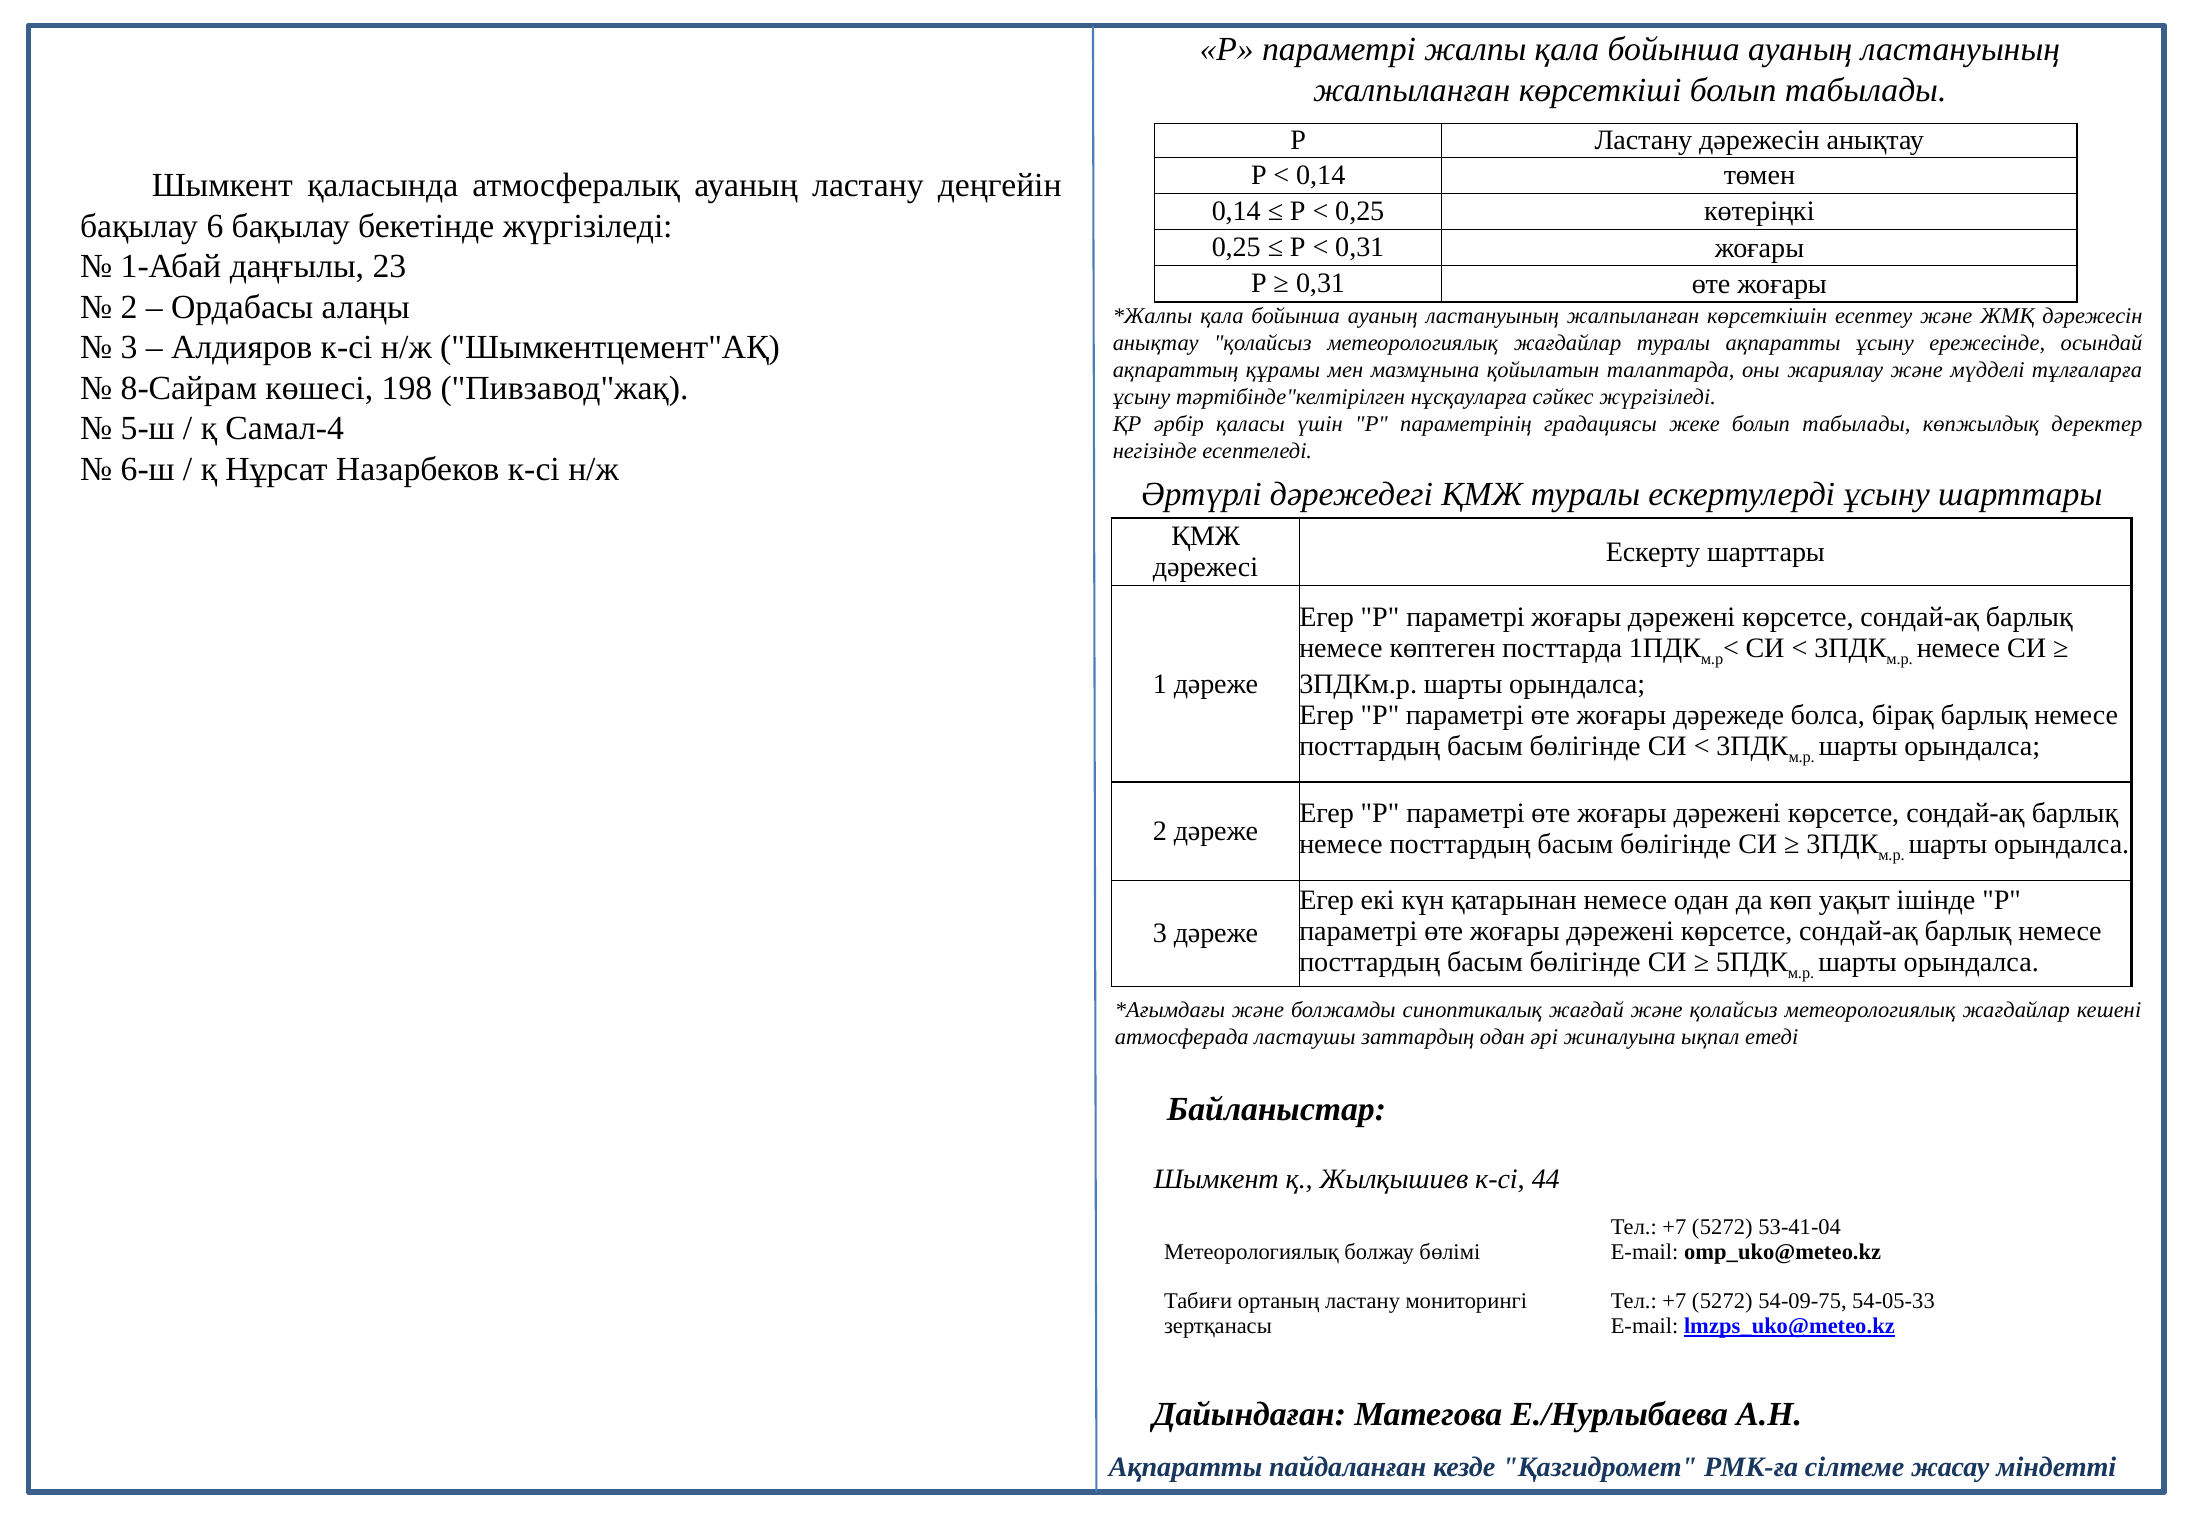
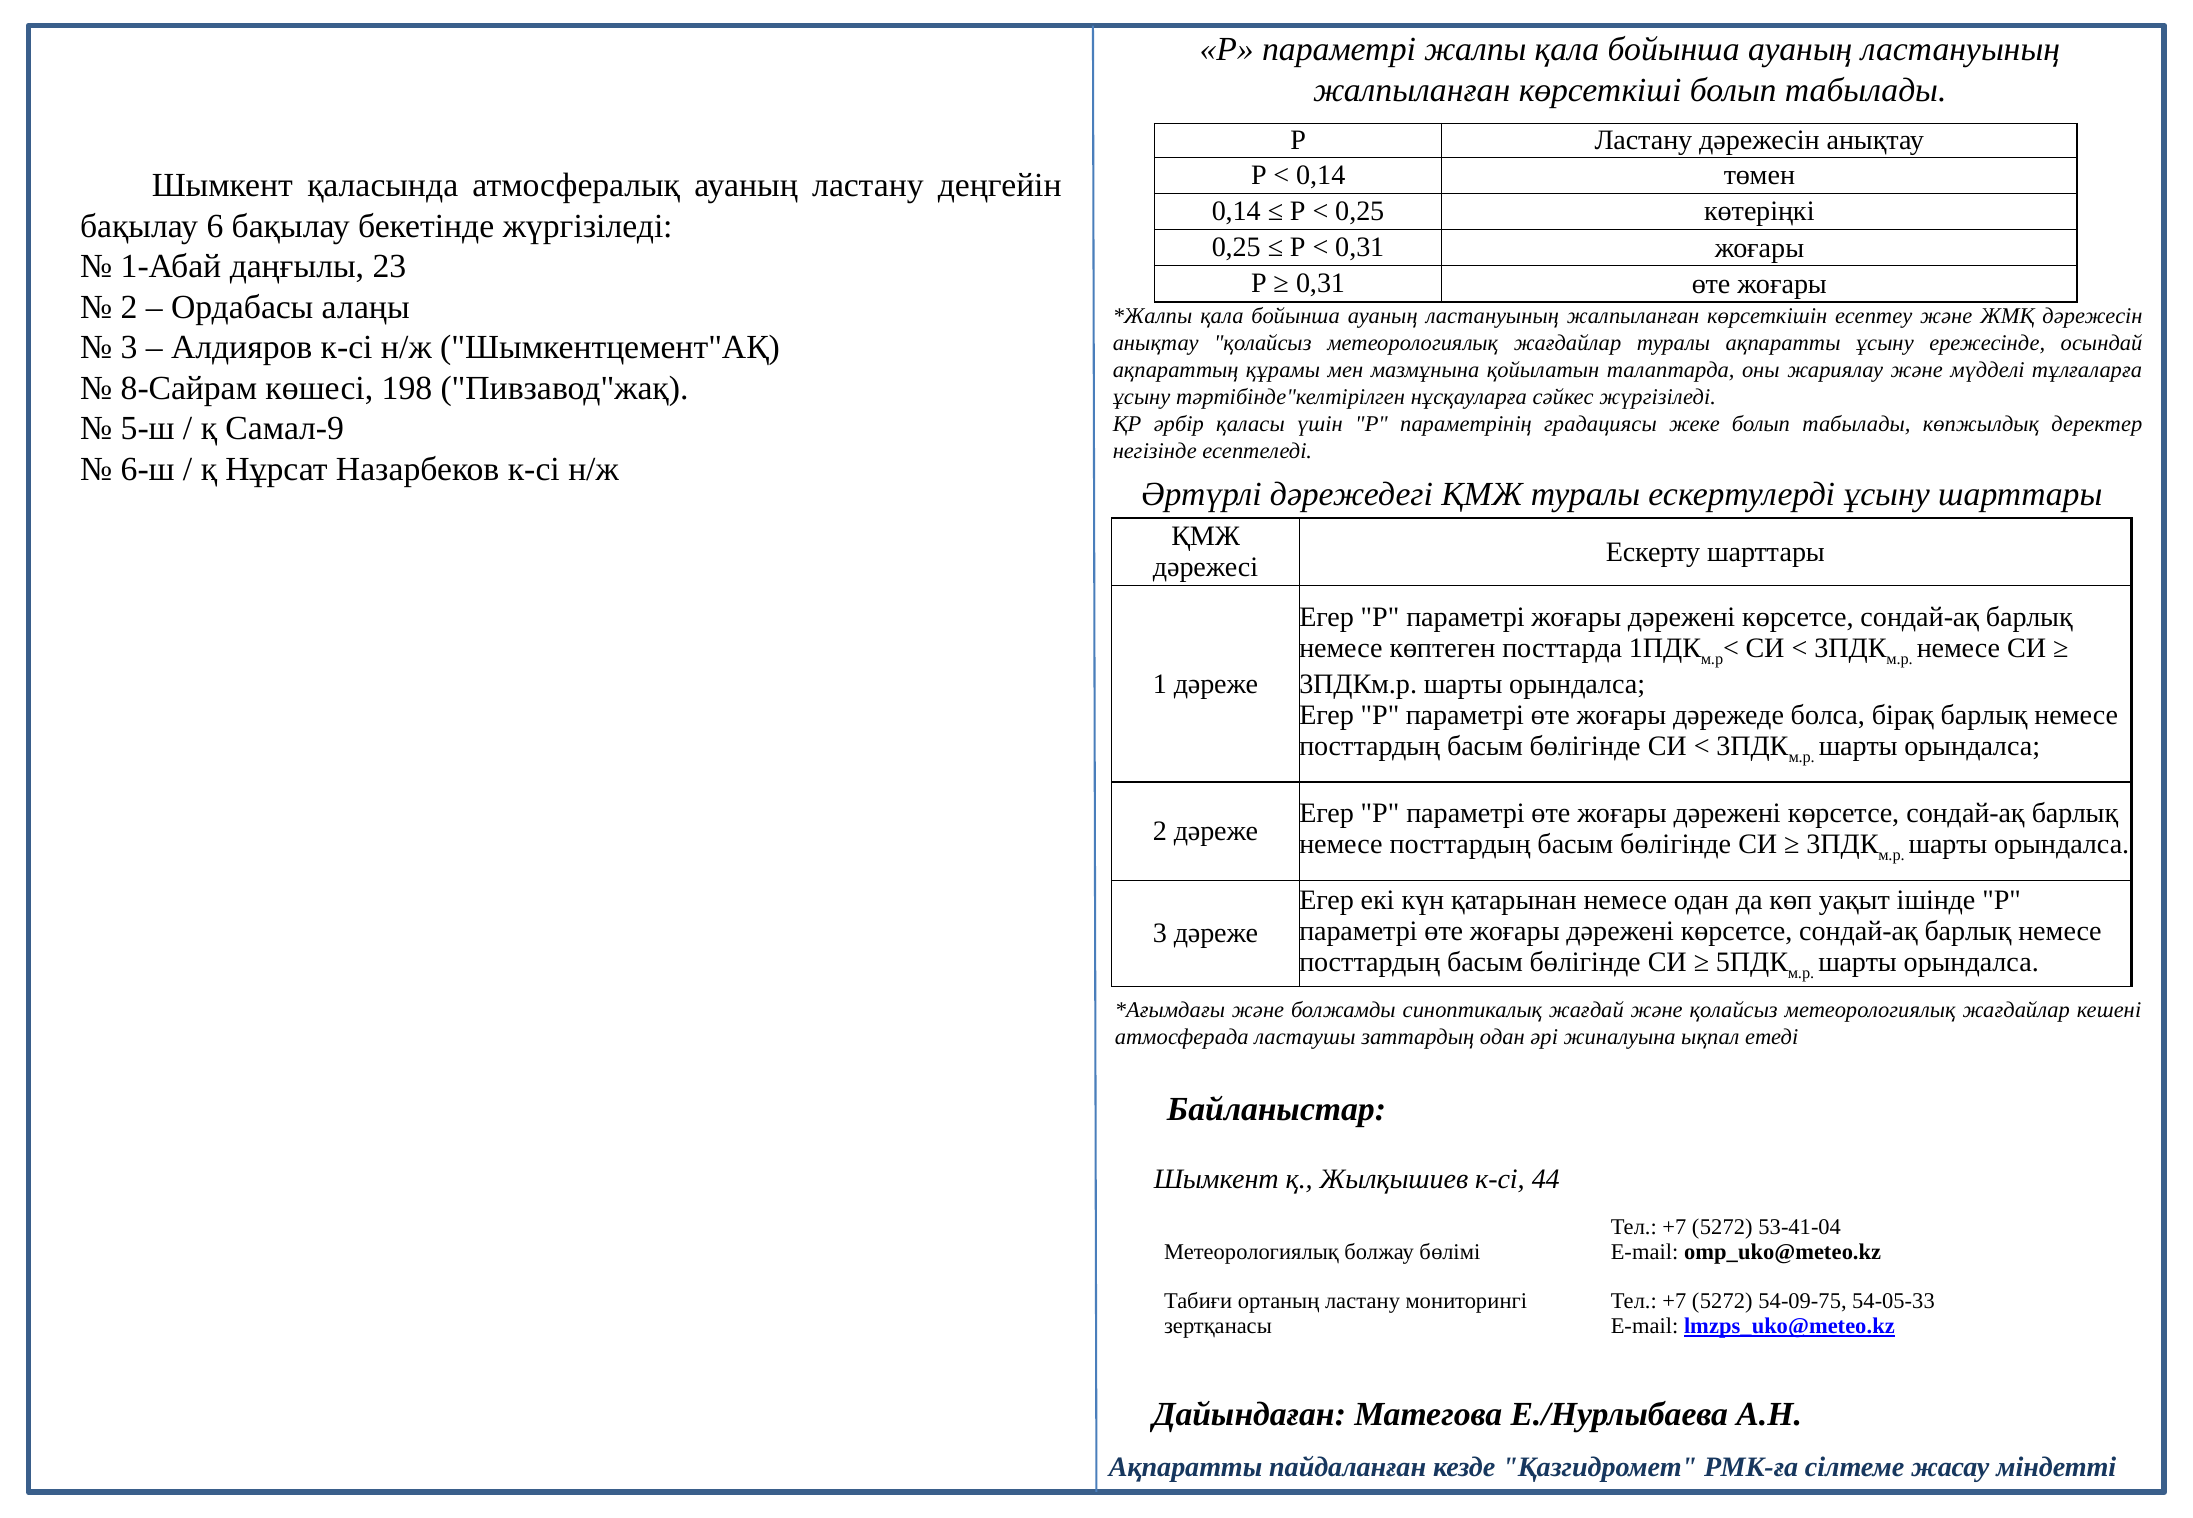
Самал-4: Самал-4 -> Самал-9
